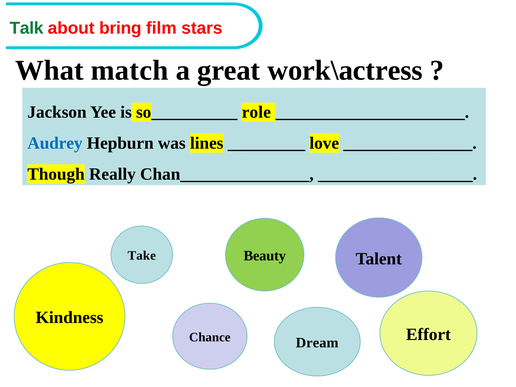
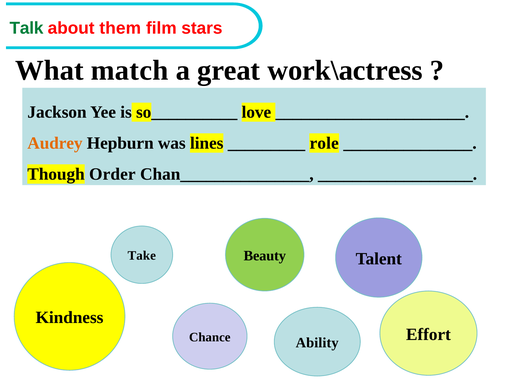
bring: bring -> them
role: role -> love
Audrey colour: blue -> orange
love: love -> role
Really: Really -> Order
Dream: Dream -> Ability
